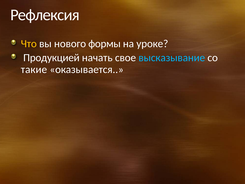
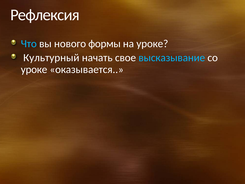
Что colour: yellow -> light blue
Продукцией: Продукцией -> Культурный
такие at (34, 69): такие -> уроке
